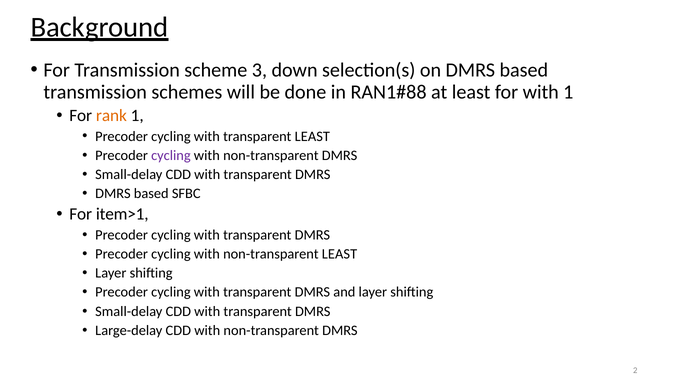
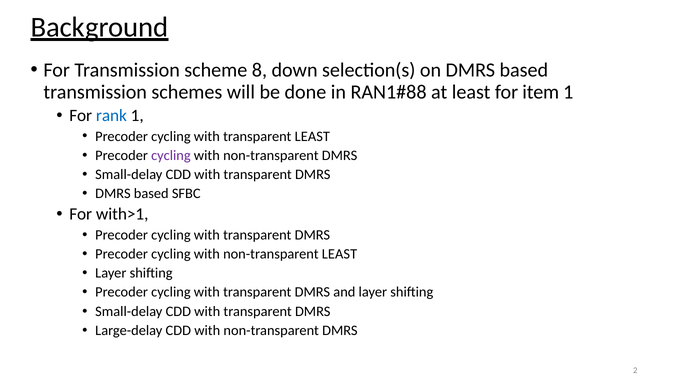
3: 3 -> 8
for with: with -> item
rank colour: orange -> blue
item>1: item>1 -> with>1
